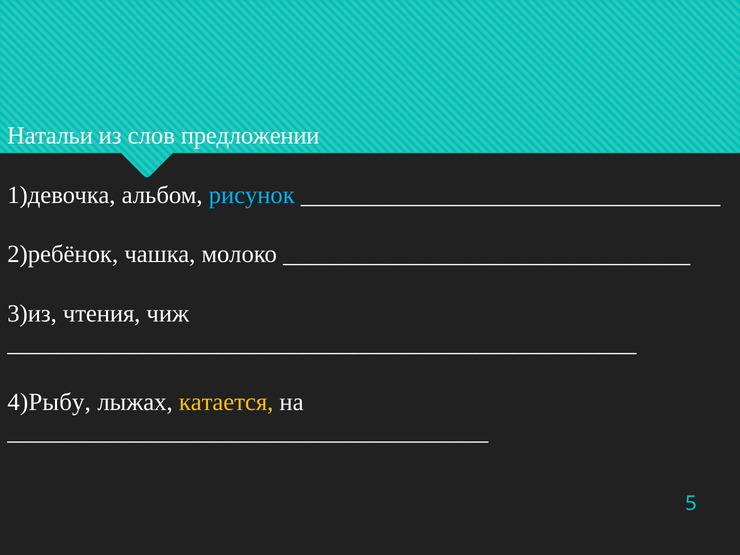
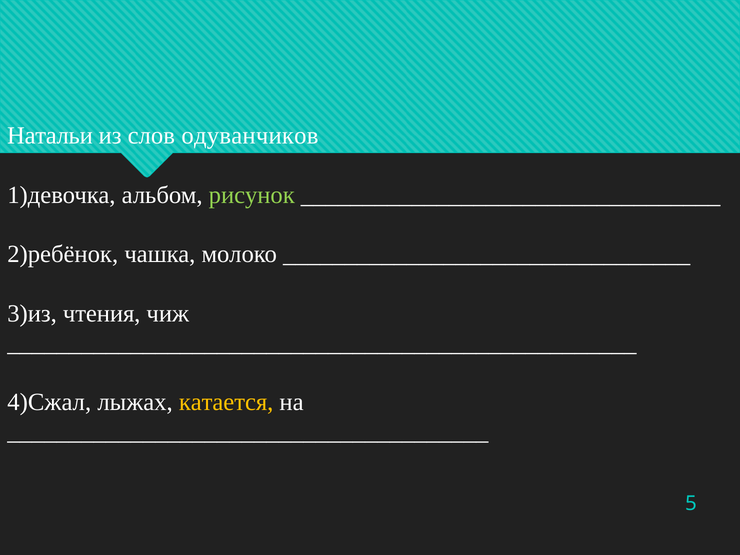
предложении: предложении -> одуванчиков
рисунок colour: light blue -> light green
4)Рыбу: 4)Рыбу -> 4)Сжал
